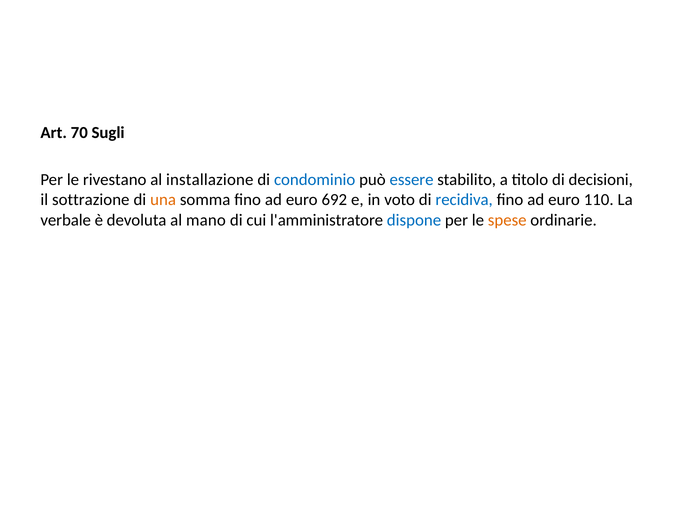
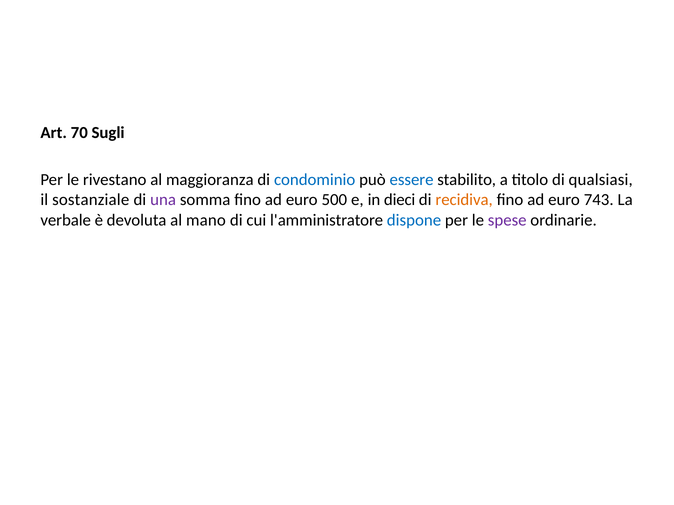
installazione: installazione -> maggioranza
decisioni: decisioni -> qualsiasi
sottrazione: sottrazione -> sostanziale
una colour: orange -> purple
692: 692 -> 500
voto: voto -> dieci
recidiva colour: blue -> orange
110: 110 -> 743
spese colour: orange -> purple
